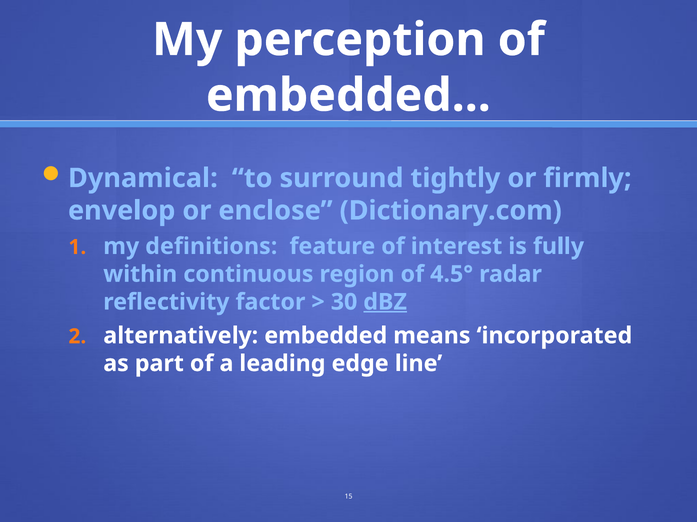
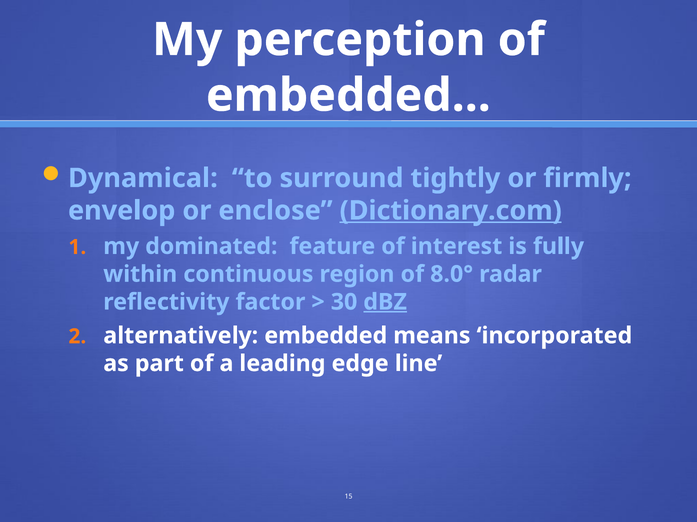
Dictionary.com underline: none -> present
definitions: definitions -> dominated
4.5°: 4.5° -> 8.0°
